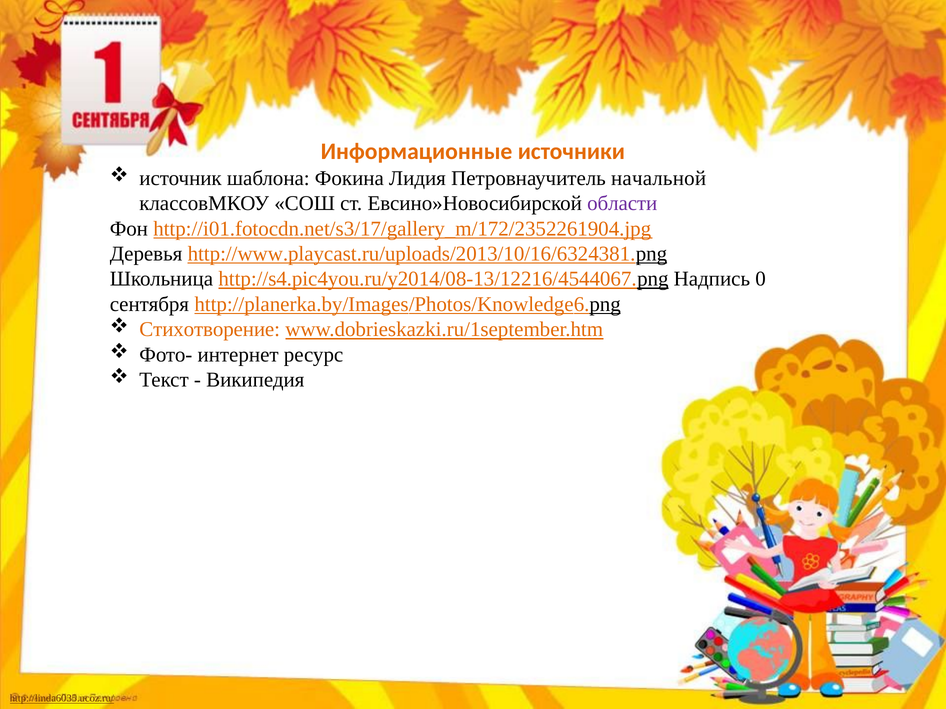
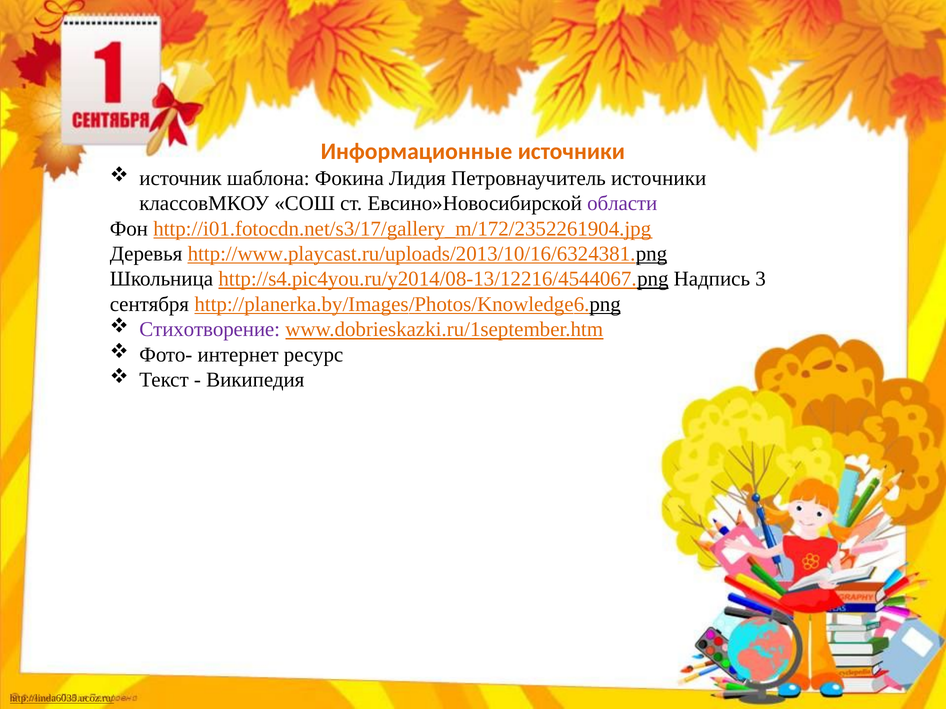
Петровнаучитель начальной: начальной -> источники
0: 0 -> 3
Стихотворение colour: orange -> purple
